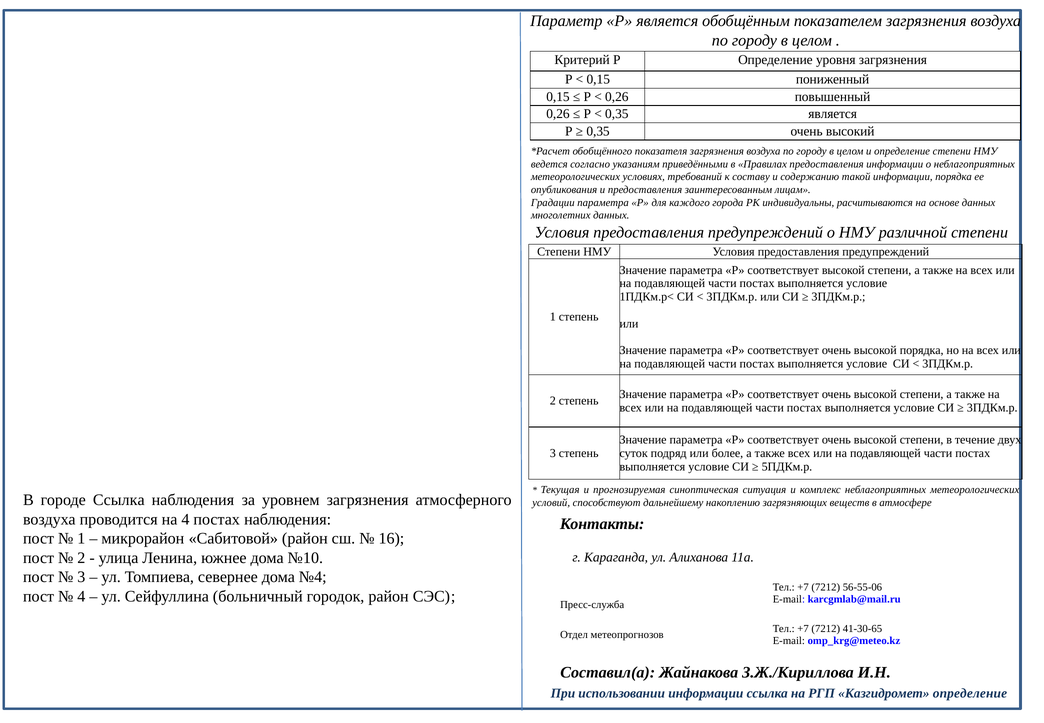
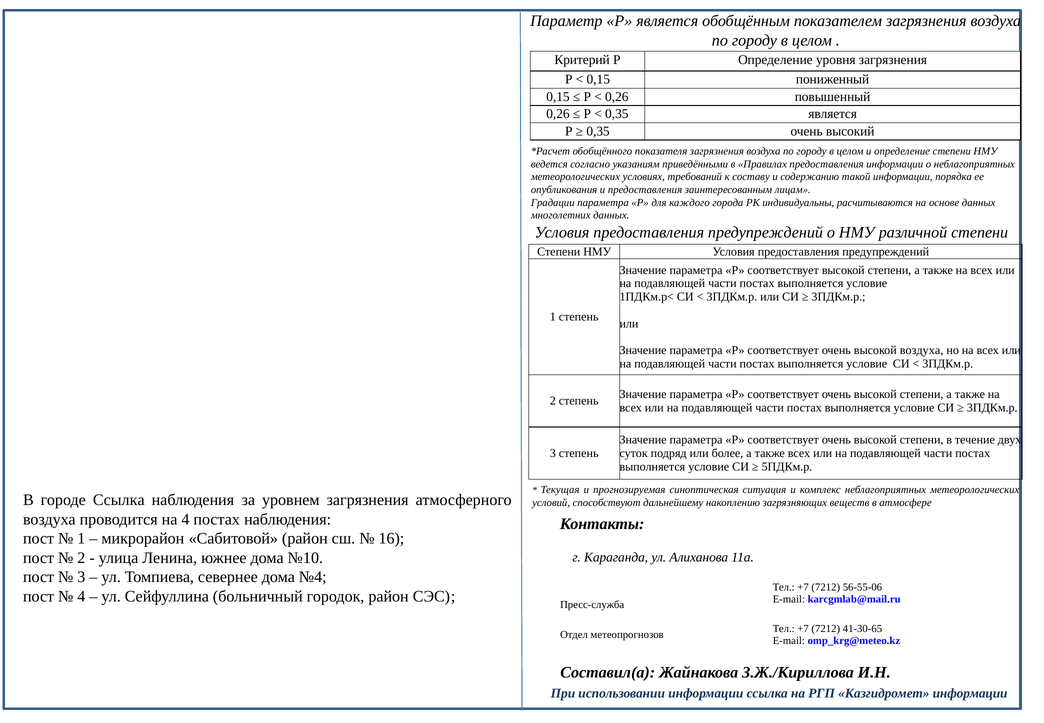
высокой порядка: порядка -> воздуха
Казгидромет определение: определение -> информации
